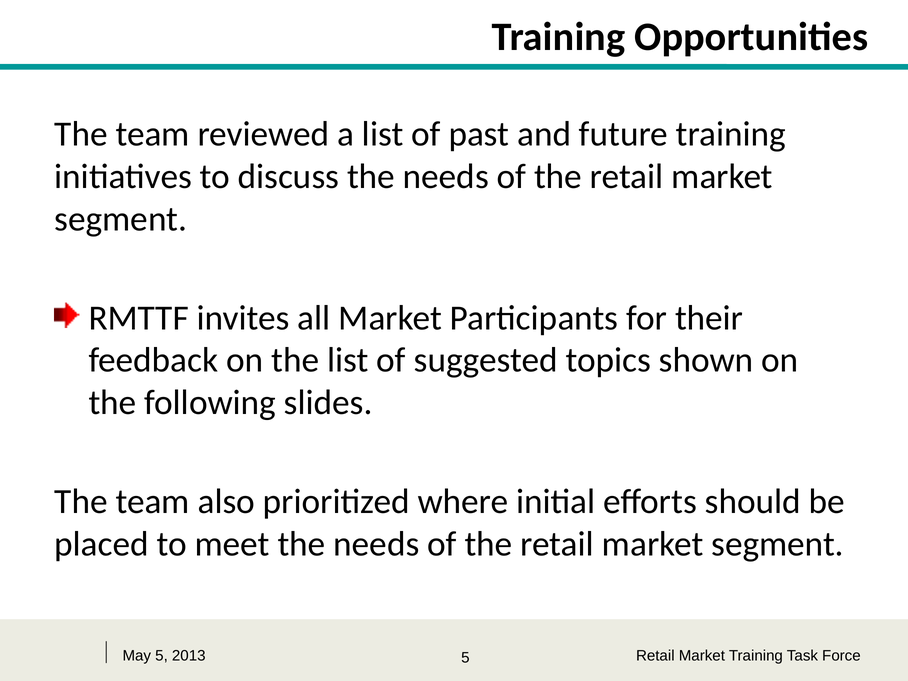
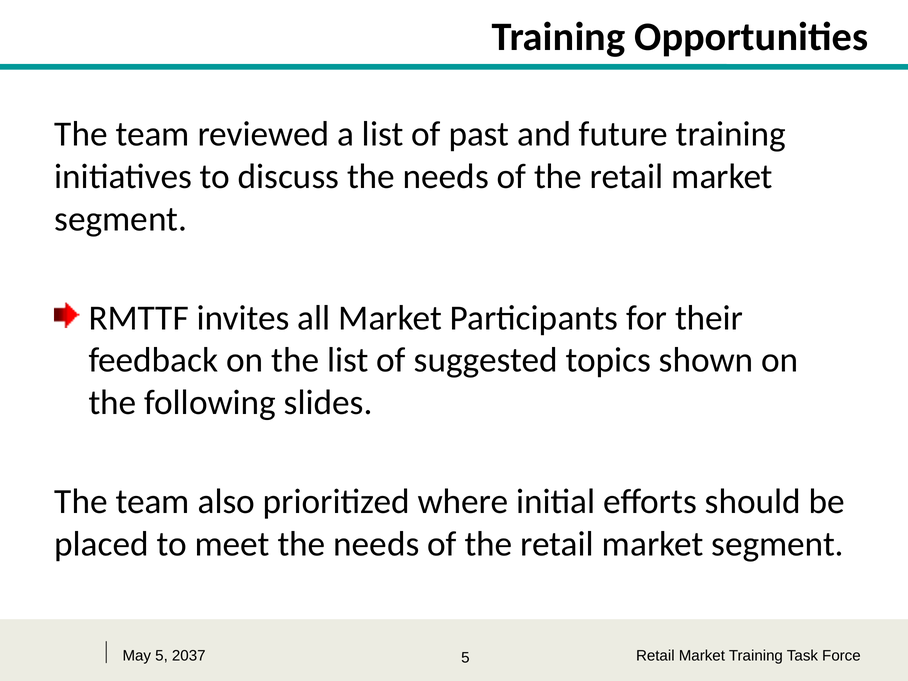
2013: 2013 -> 2037
